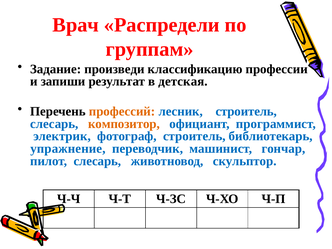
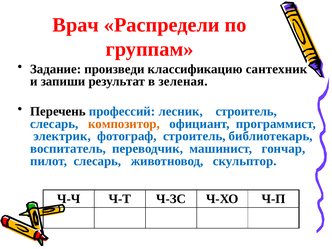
профессии: профессии -> сантехник
детская: детская -> зеленая
профессий colour: orange -> blue
упражнение: упражнение -> воспитатель
